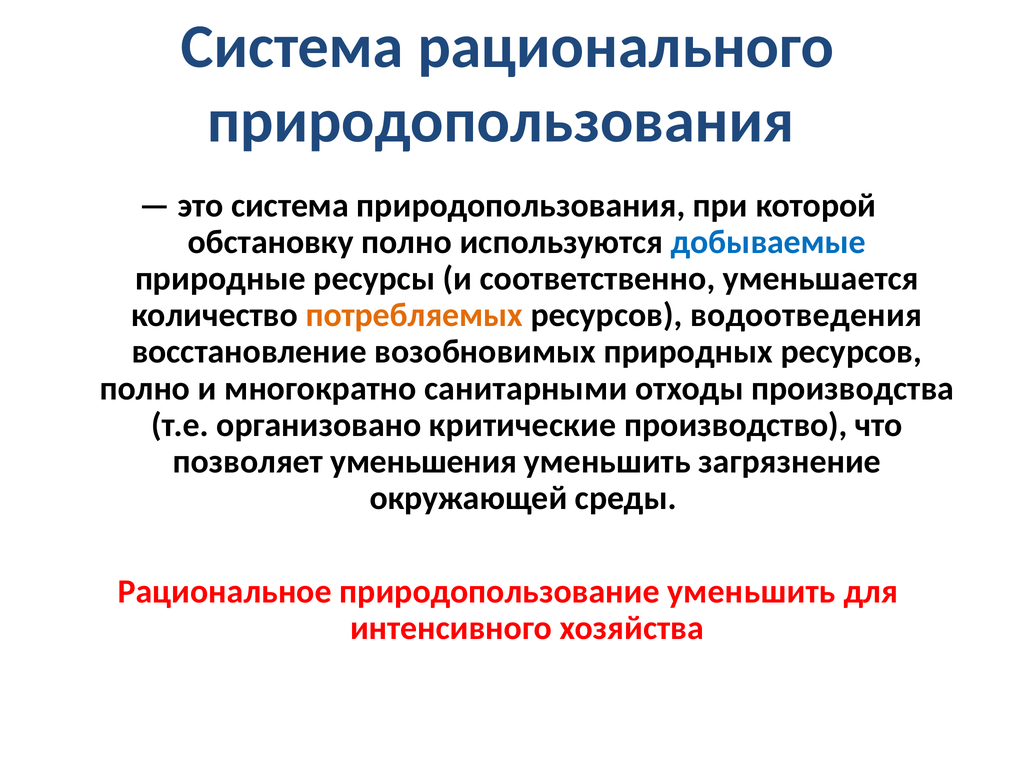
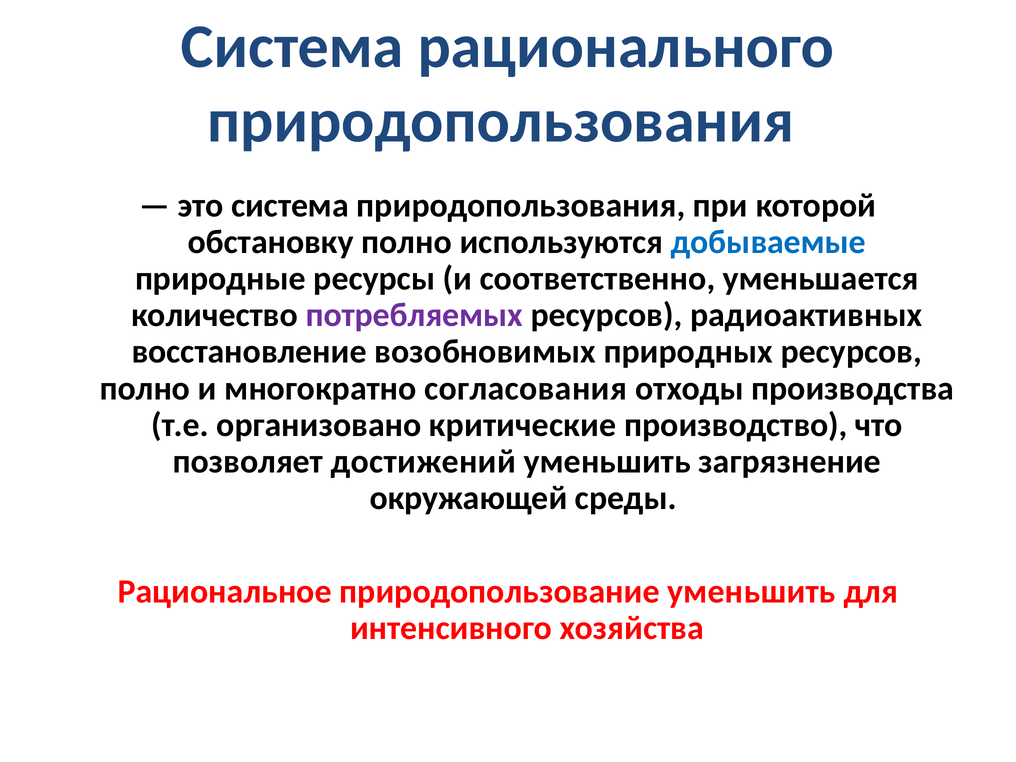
потребляемых colour: orange -> purple
водоотведения: водоотведения -> радиоактивных
санитарными: санитарными -> согласования
уменьшения: уменьшения -> достижений
